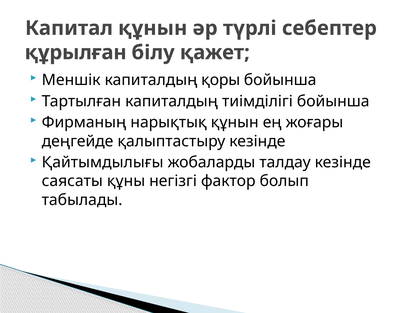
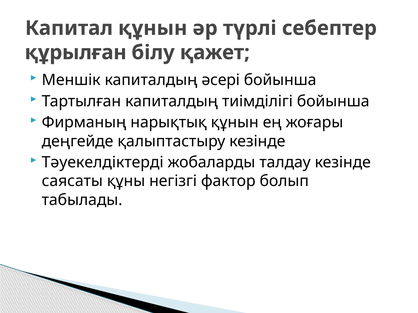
қоры: қоры -> әсері
Қайтымдылығы: Қайтымдылығы -> Тәуекелдіктерді
